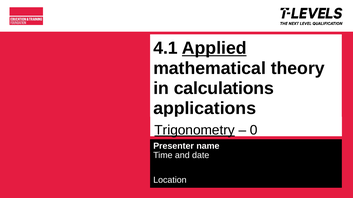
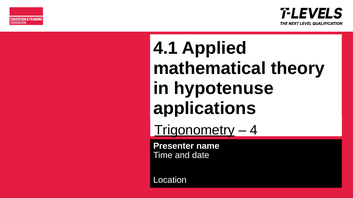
Applied underline: present -> none
calculations: calculations -> hypotenuse
0: 0 -> 4
